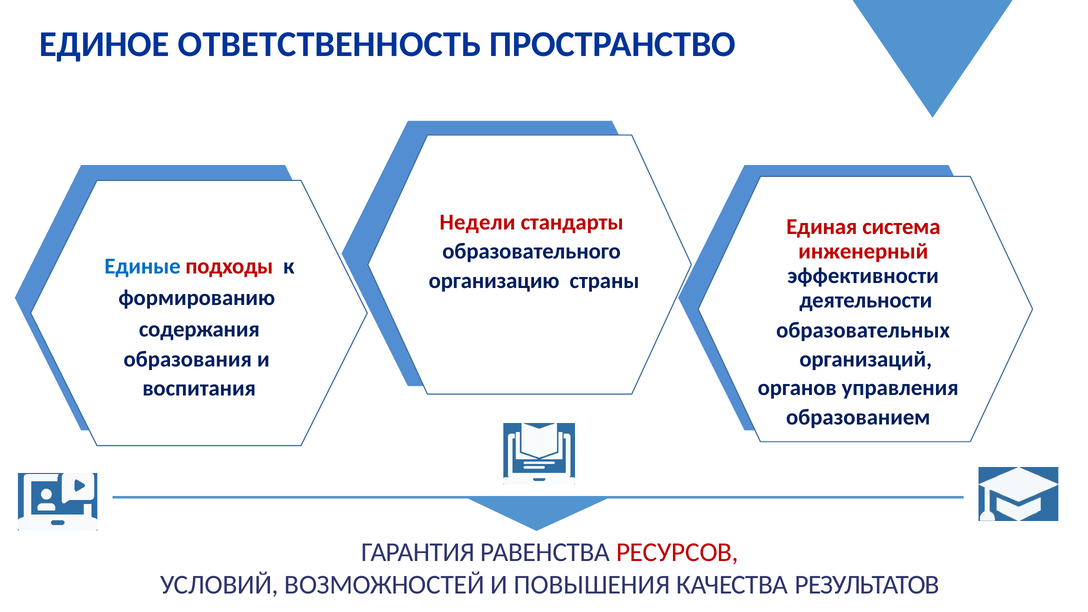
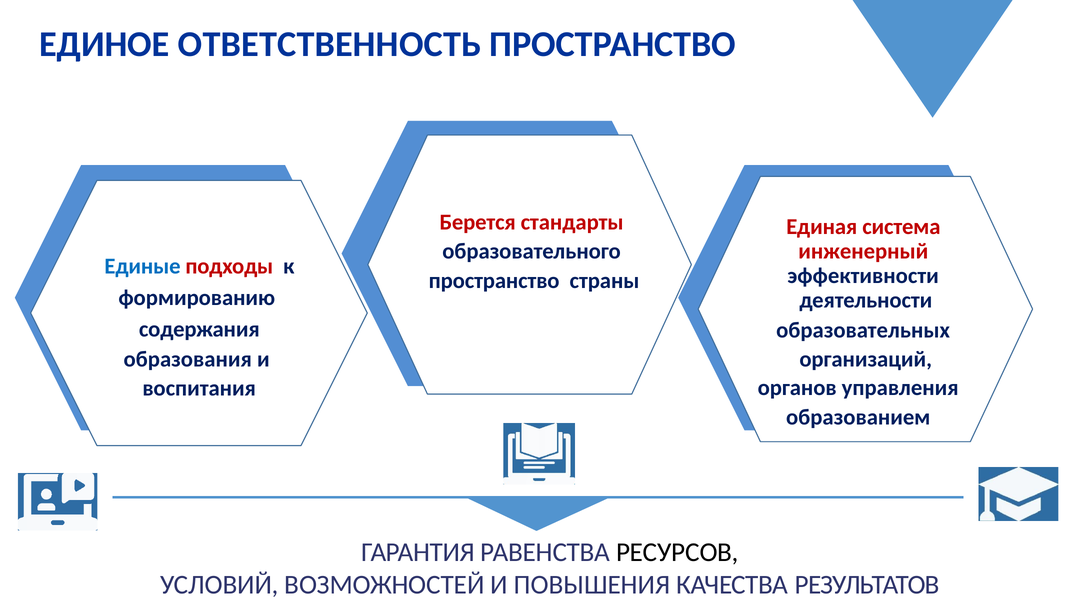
Недели: Недели -> Берется
организацию at (494, 281): организацию -> пространство
РЕСУРСОВ colour: red -> black
